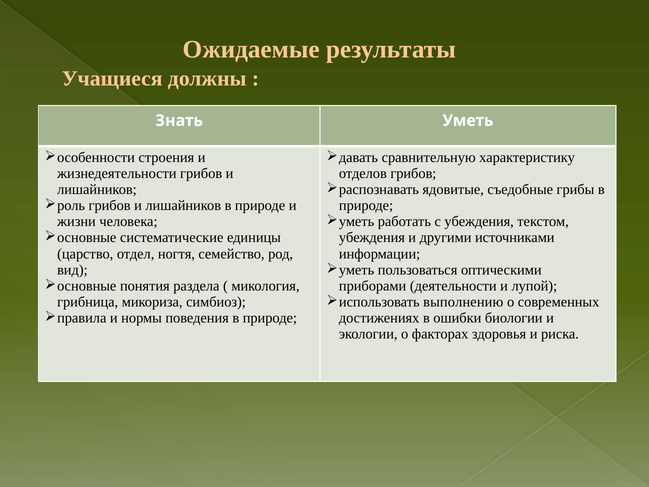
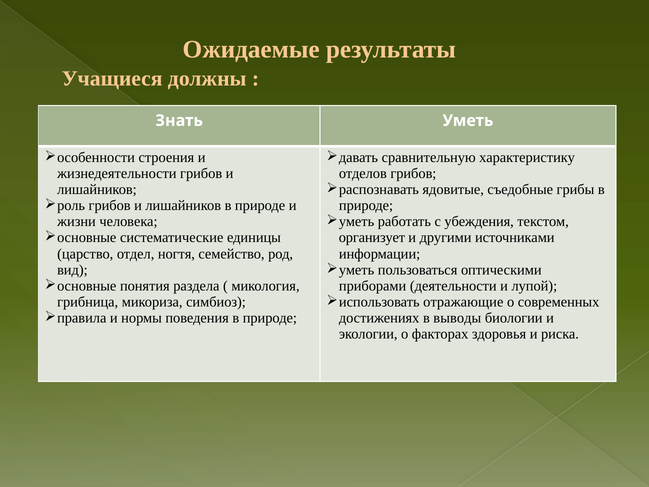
убеждения at (372, 238): убеждения -> организует
выполнению: выполнению -> отражающие
ошибки: ошибки -> выводы
